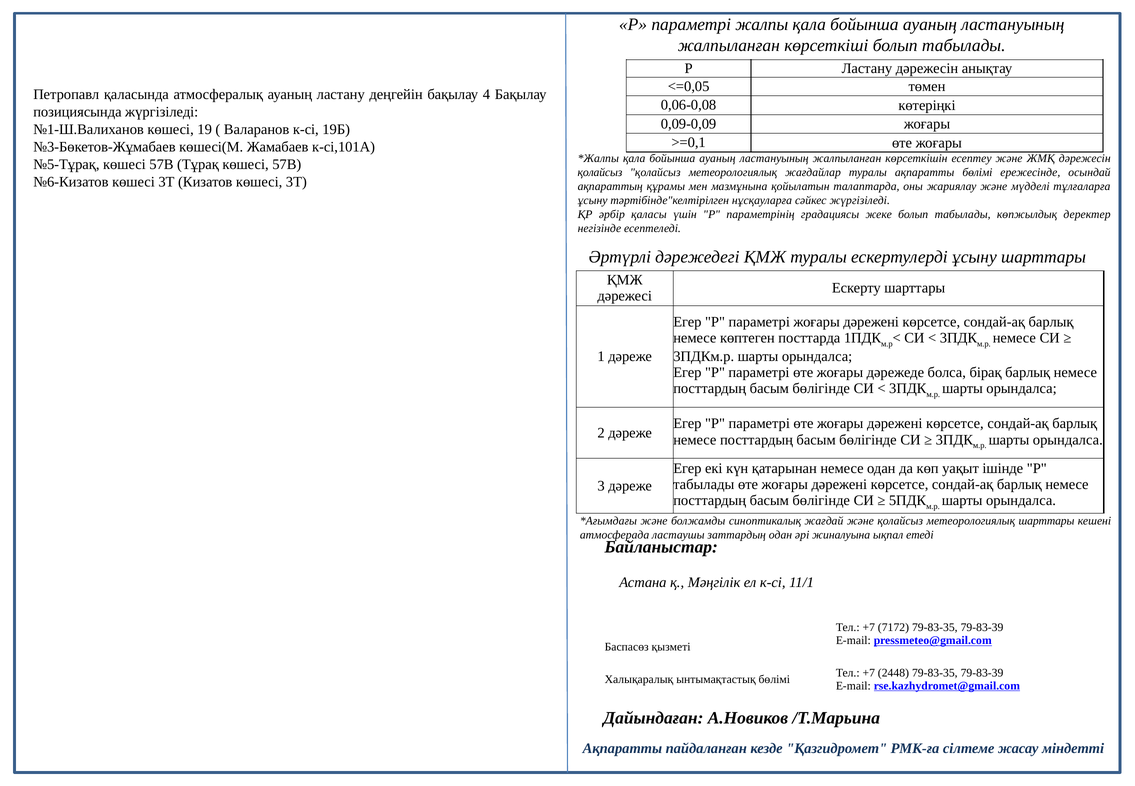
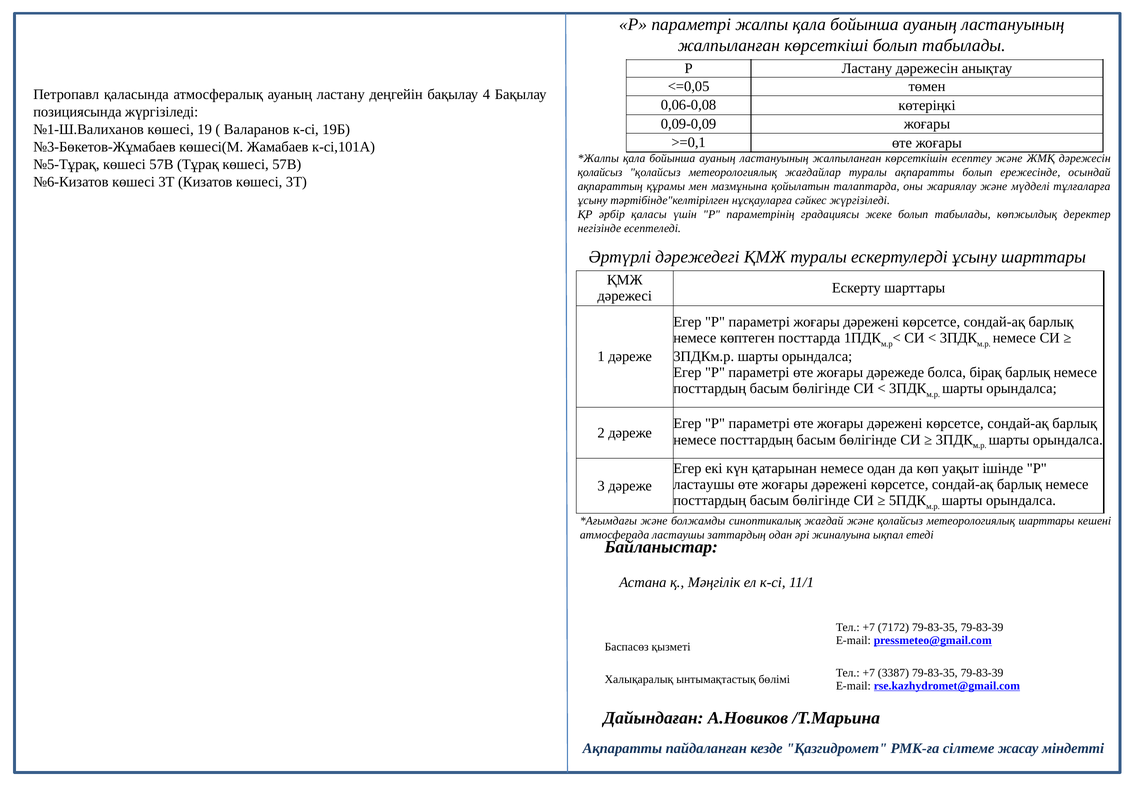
ақпаратты бөлімі: бөлімі -> болып
табылады at (704, 484): табылады -> ластаушы
2448: 2448 -> 3387
